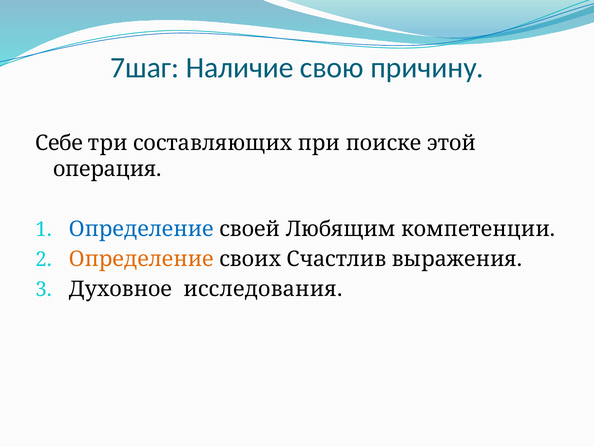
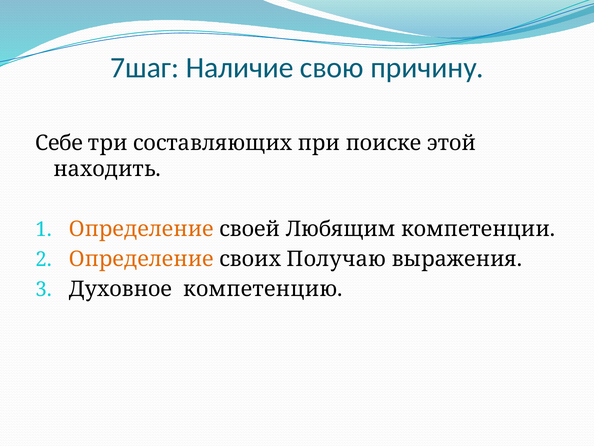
операция: операция -> находить
Определение at (141, 229) colour: blue -> orange
Счастлив: Счастлив -> Получаю
исследования: исследования -> компетенцию
